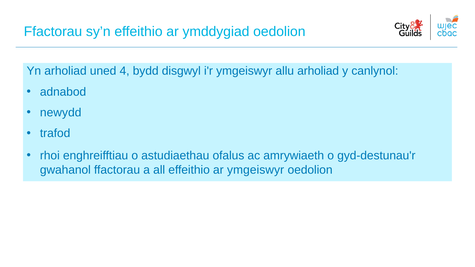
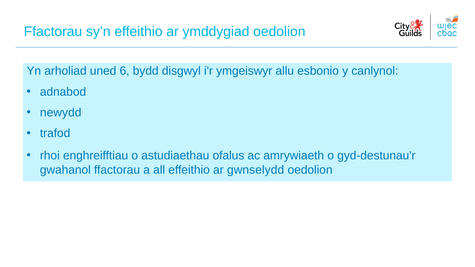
4: 4 -> 6
allu arholiad: arholiad -> esbonio
ar ymgeiswyr: ymgeiswyr -> gwnselydd
